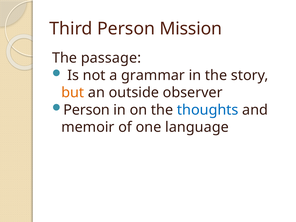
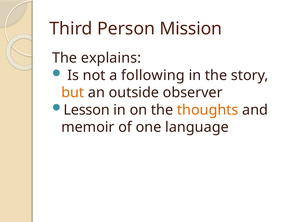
passage: passage -> explains
grammar: grammar -> following
Person at (87, 110): Person -> Lesson
thoughts colour: blue -> orange
